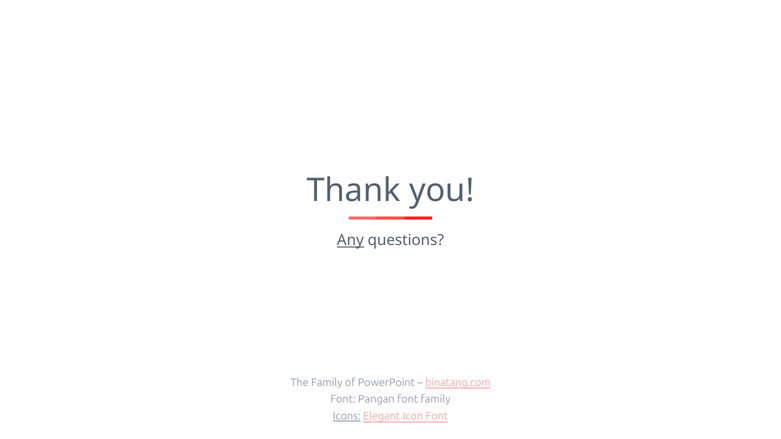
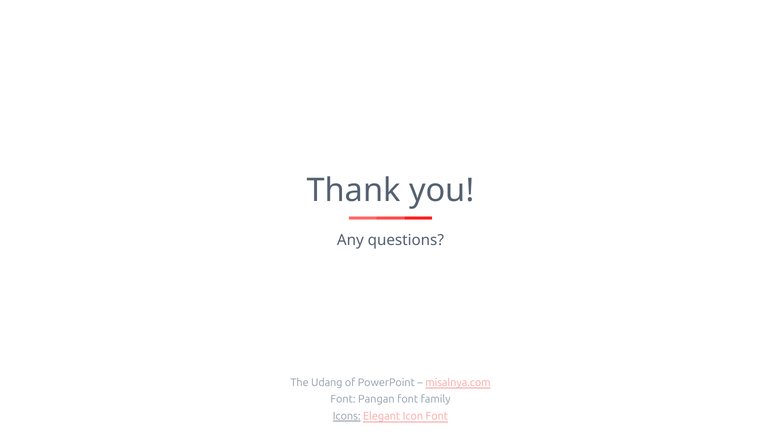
Any underline: present -> none
The Family: Family -> Udang
binatang.com: binatang.com -> misalnya.com
